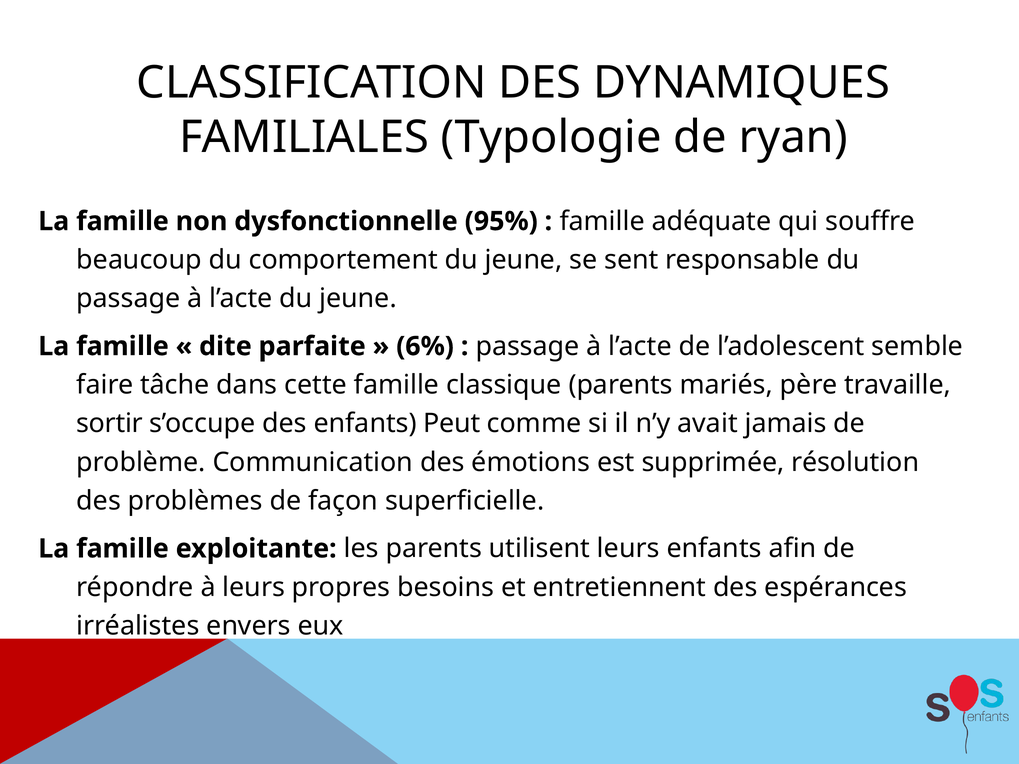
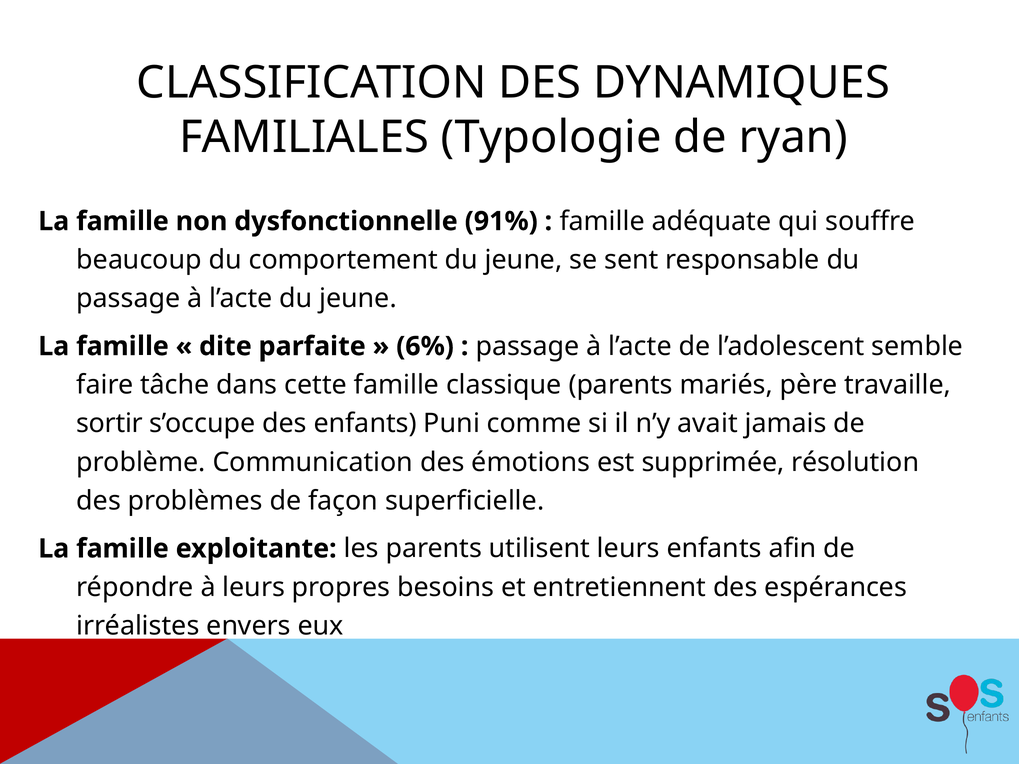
95%: 95% -> 91%
Peut: Peut -> Puni
